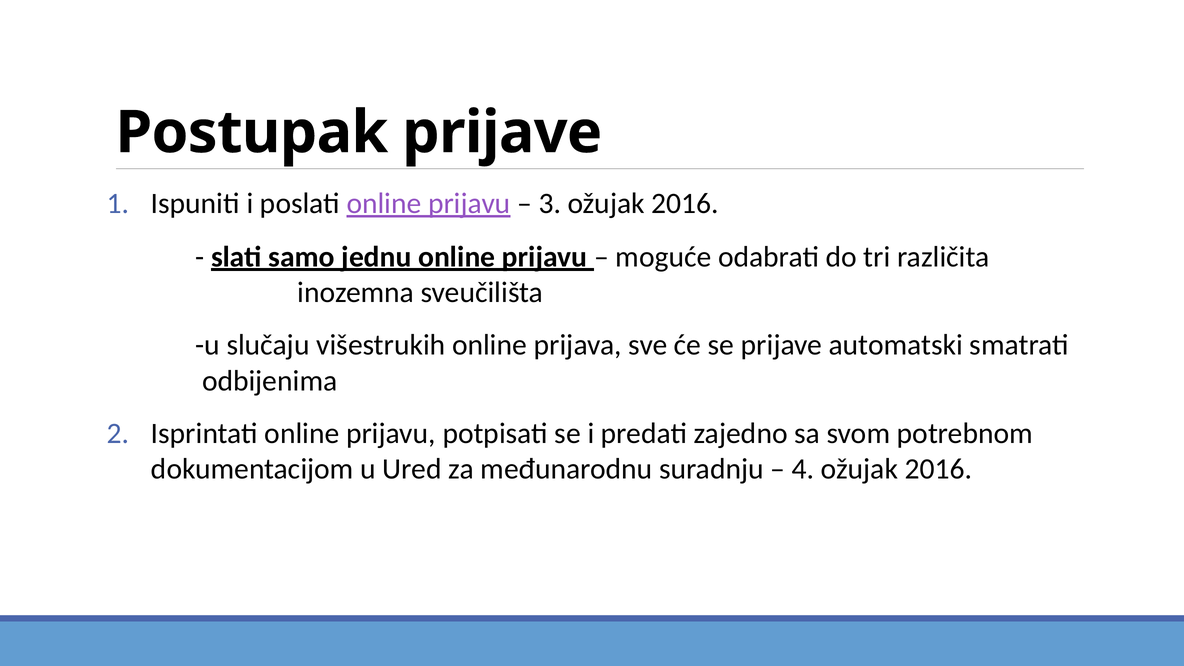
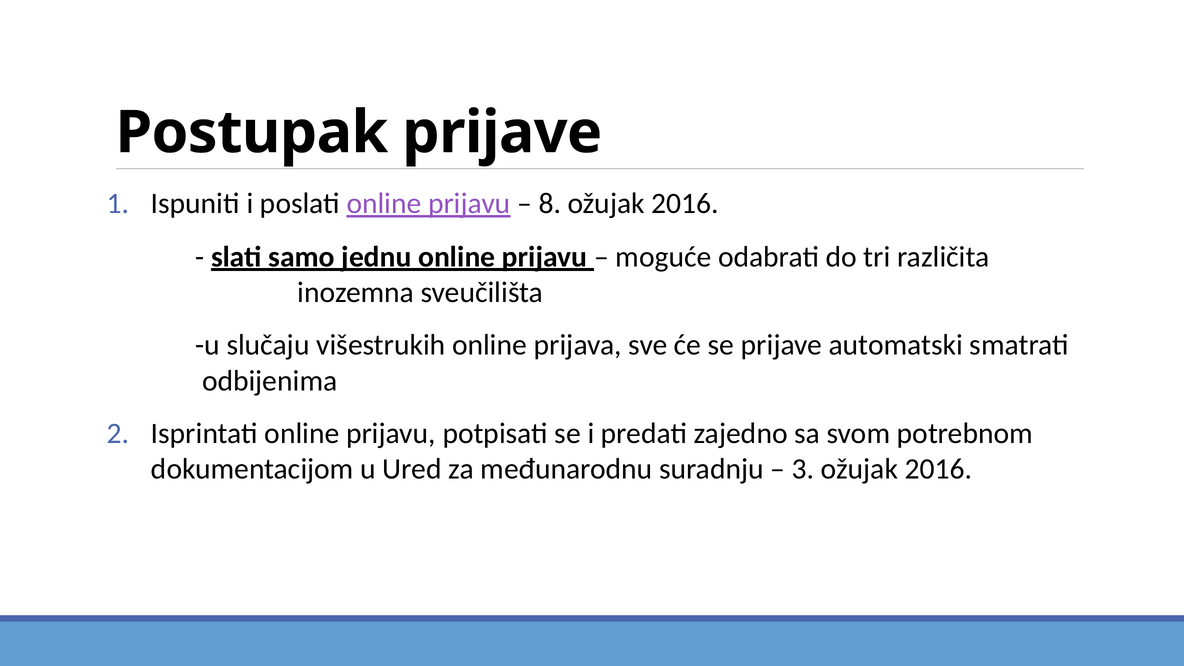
3: 3 -> 8
4: 4 -> 3
